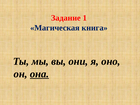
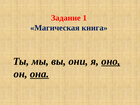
оно underline: none -> present
